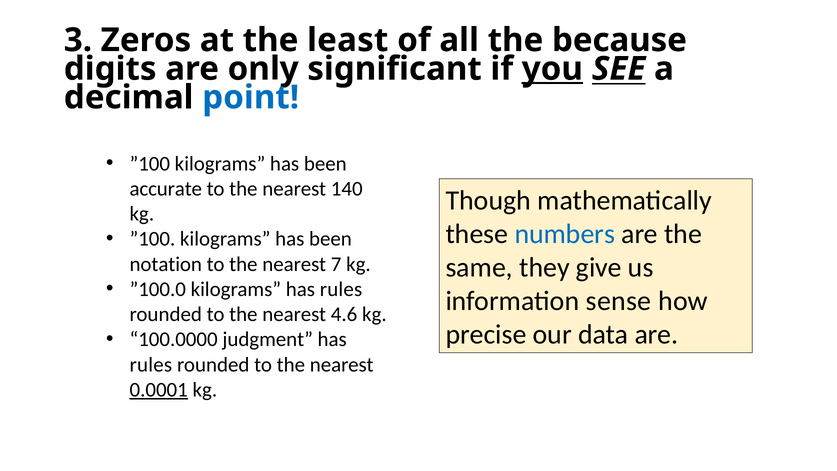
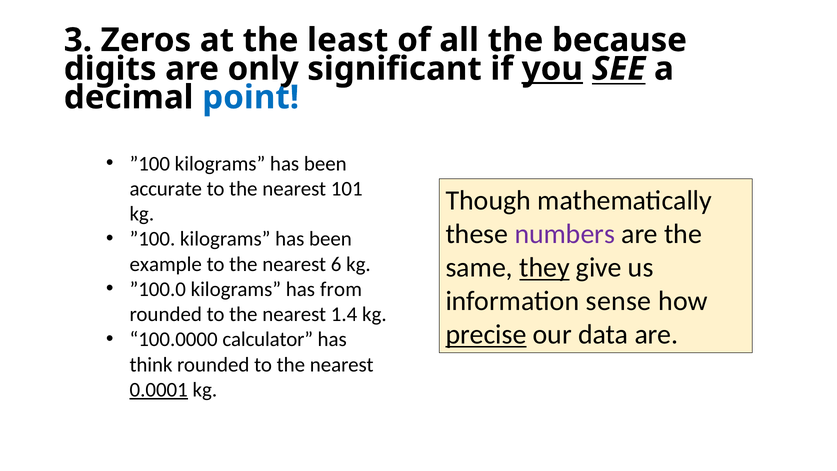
140: 140 -> 101
numbers colour: blue -> purple
notation: notation -> example
7: 7 -> 6
they underline: none -> present
kilograms has rules: rules -> from
4.6: 4.6 -> 1.4
precise underline: none -> present
judgment: judgment -> calculator
rules at (151, 364): rules -> think
